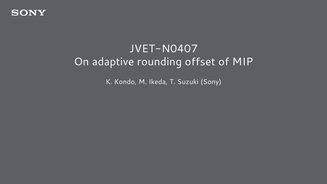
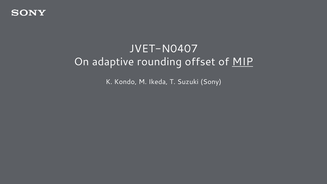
MIP underline: none -> present
